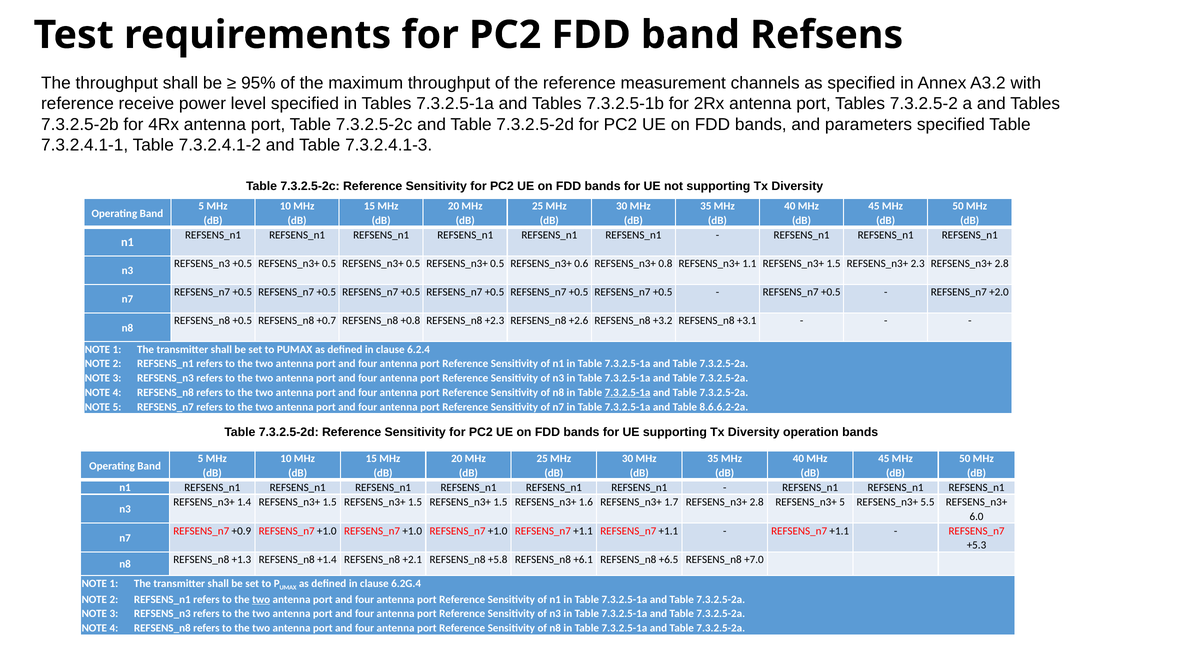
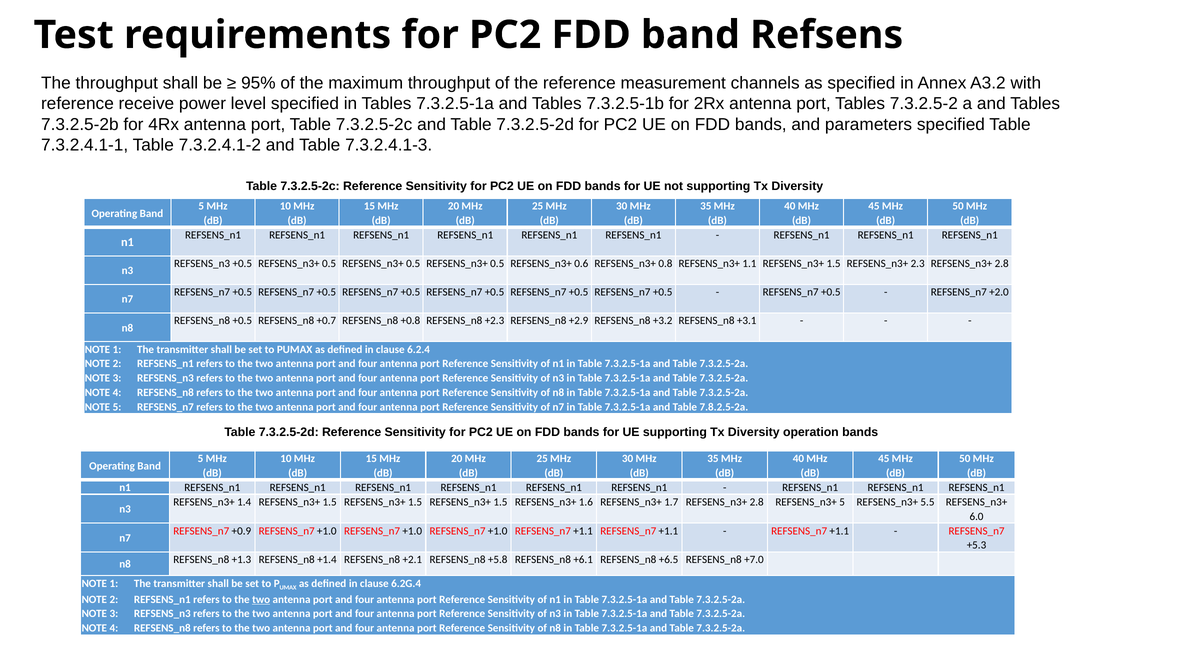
+2.6: +2.6 -> +2.9
7.3.2.5-1a at (628, 393) underline: present -> none
8.6.6.2-2a: 8.6.6.2-2a -> 7.8.2.5-2a
